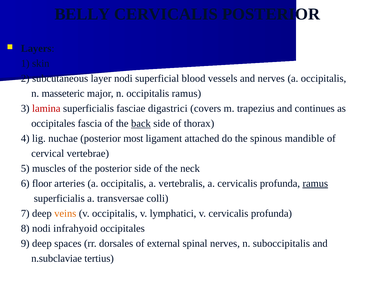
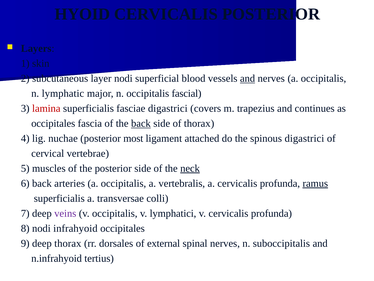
BELLY: BELLY -> HYOID
and at (248, 78) underline: none -> present
masseteric: masseteric -> lymphatic
occipitalis ramus: ramus -> fascial
spinous mandible: mandible -> digastrici
neck underline: none -> present
6 floor: floor -> back
veins colour: orange -> purple
deep spaces: spaces -> thorax
n.subclaviae: n.subclaviae -> n.infrahyoid
